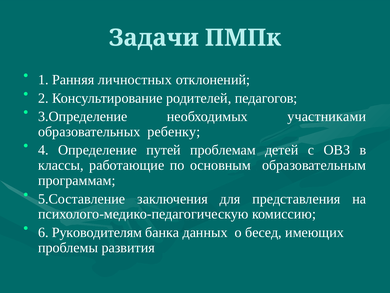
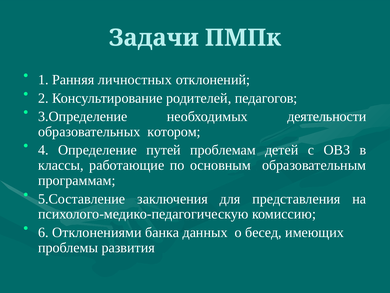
участниками: участниками -> деятельности
ребенку: ребенку -> котором
Руководителям: Руководителям -> Отклонениями
